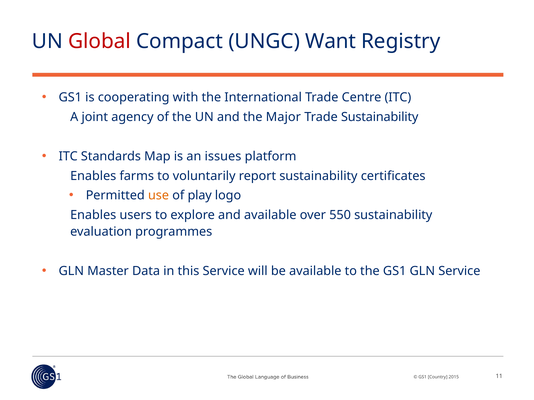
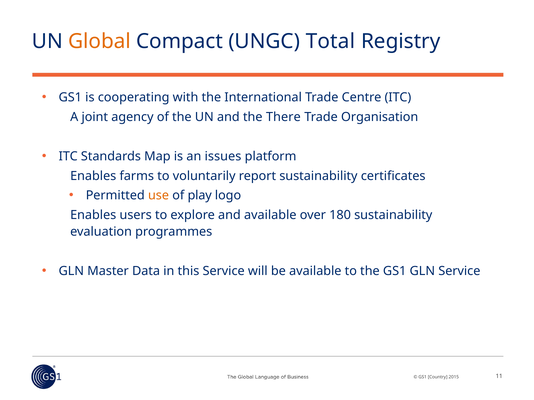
Global colour: red -> orange
Want: Want -> Total
Major: Major -> There
Trade Sustainability: Sustainability -> Organisation
550: 550 -> 180
